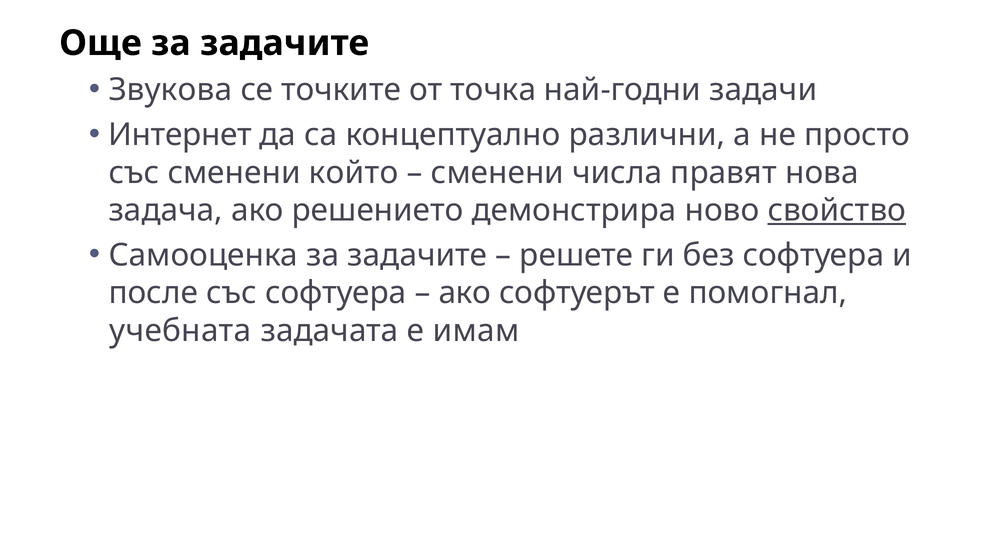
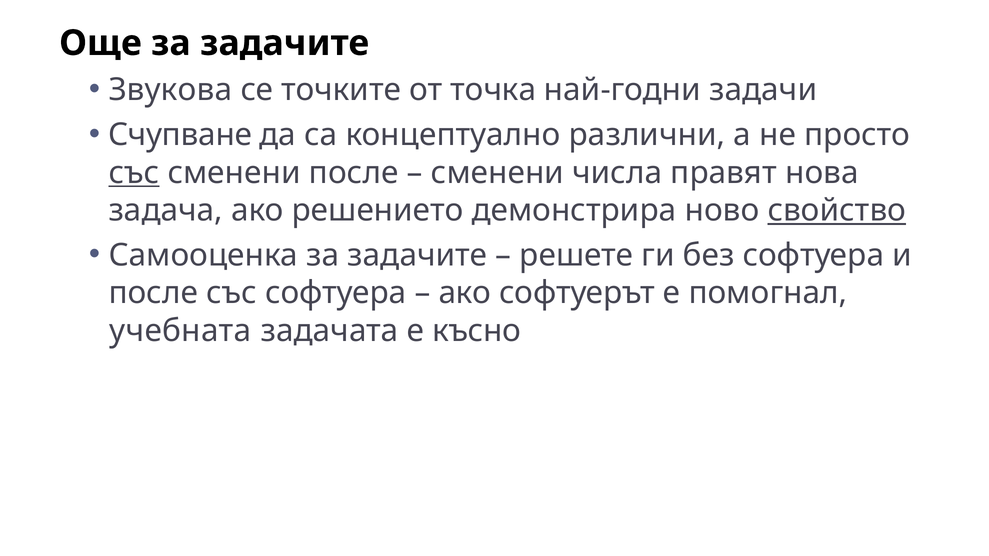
Интернет: Интернет -> Счупване
със at (134, 173) underline: none -> present
сменени който: който -> после
имам: имам -> късно
